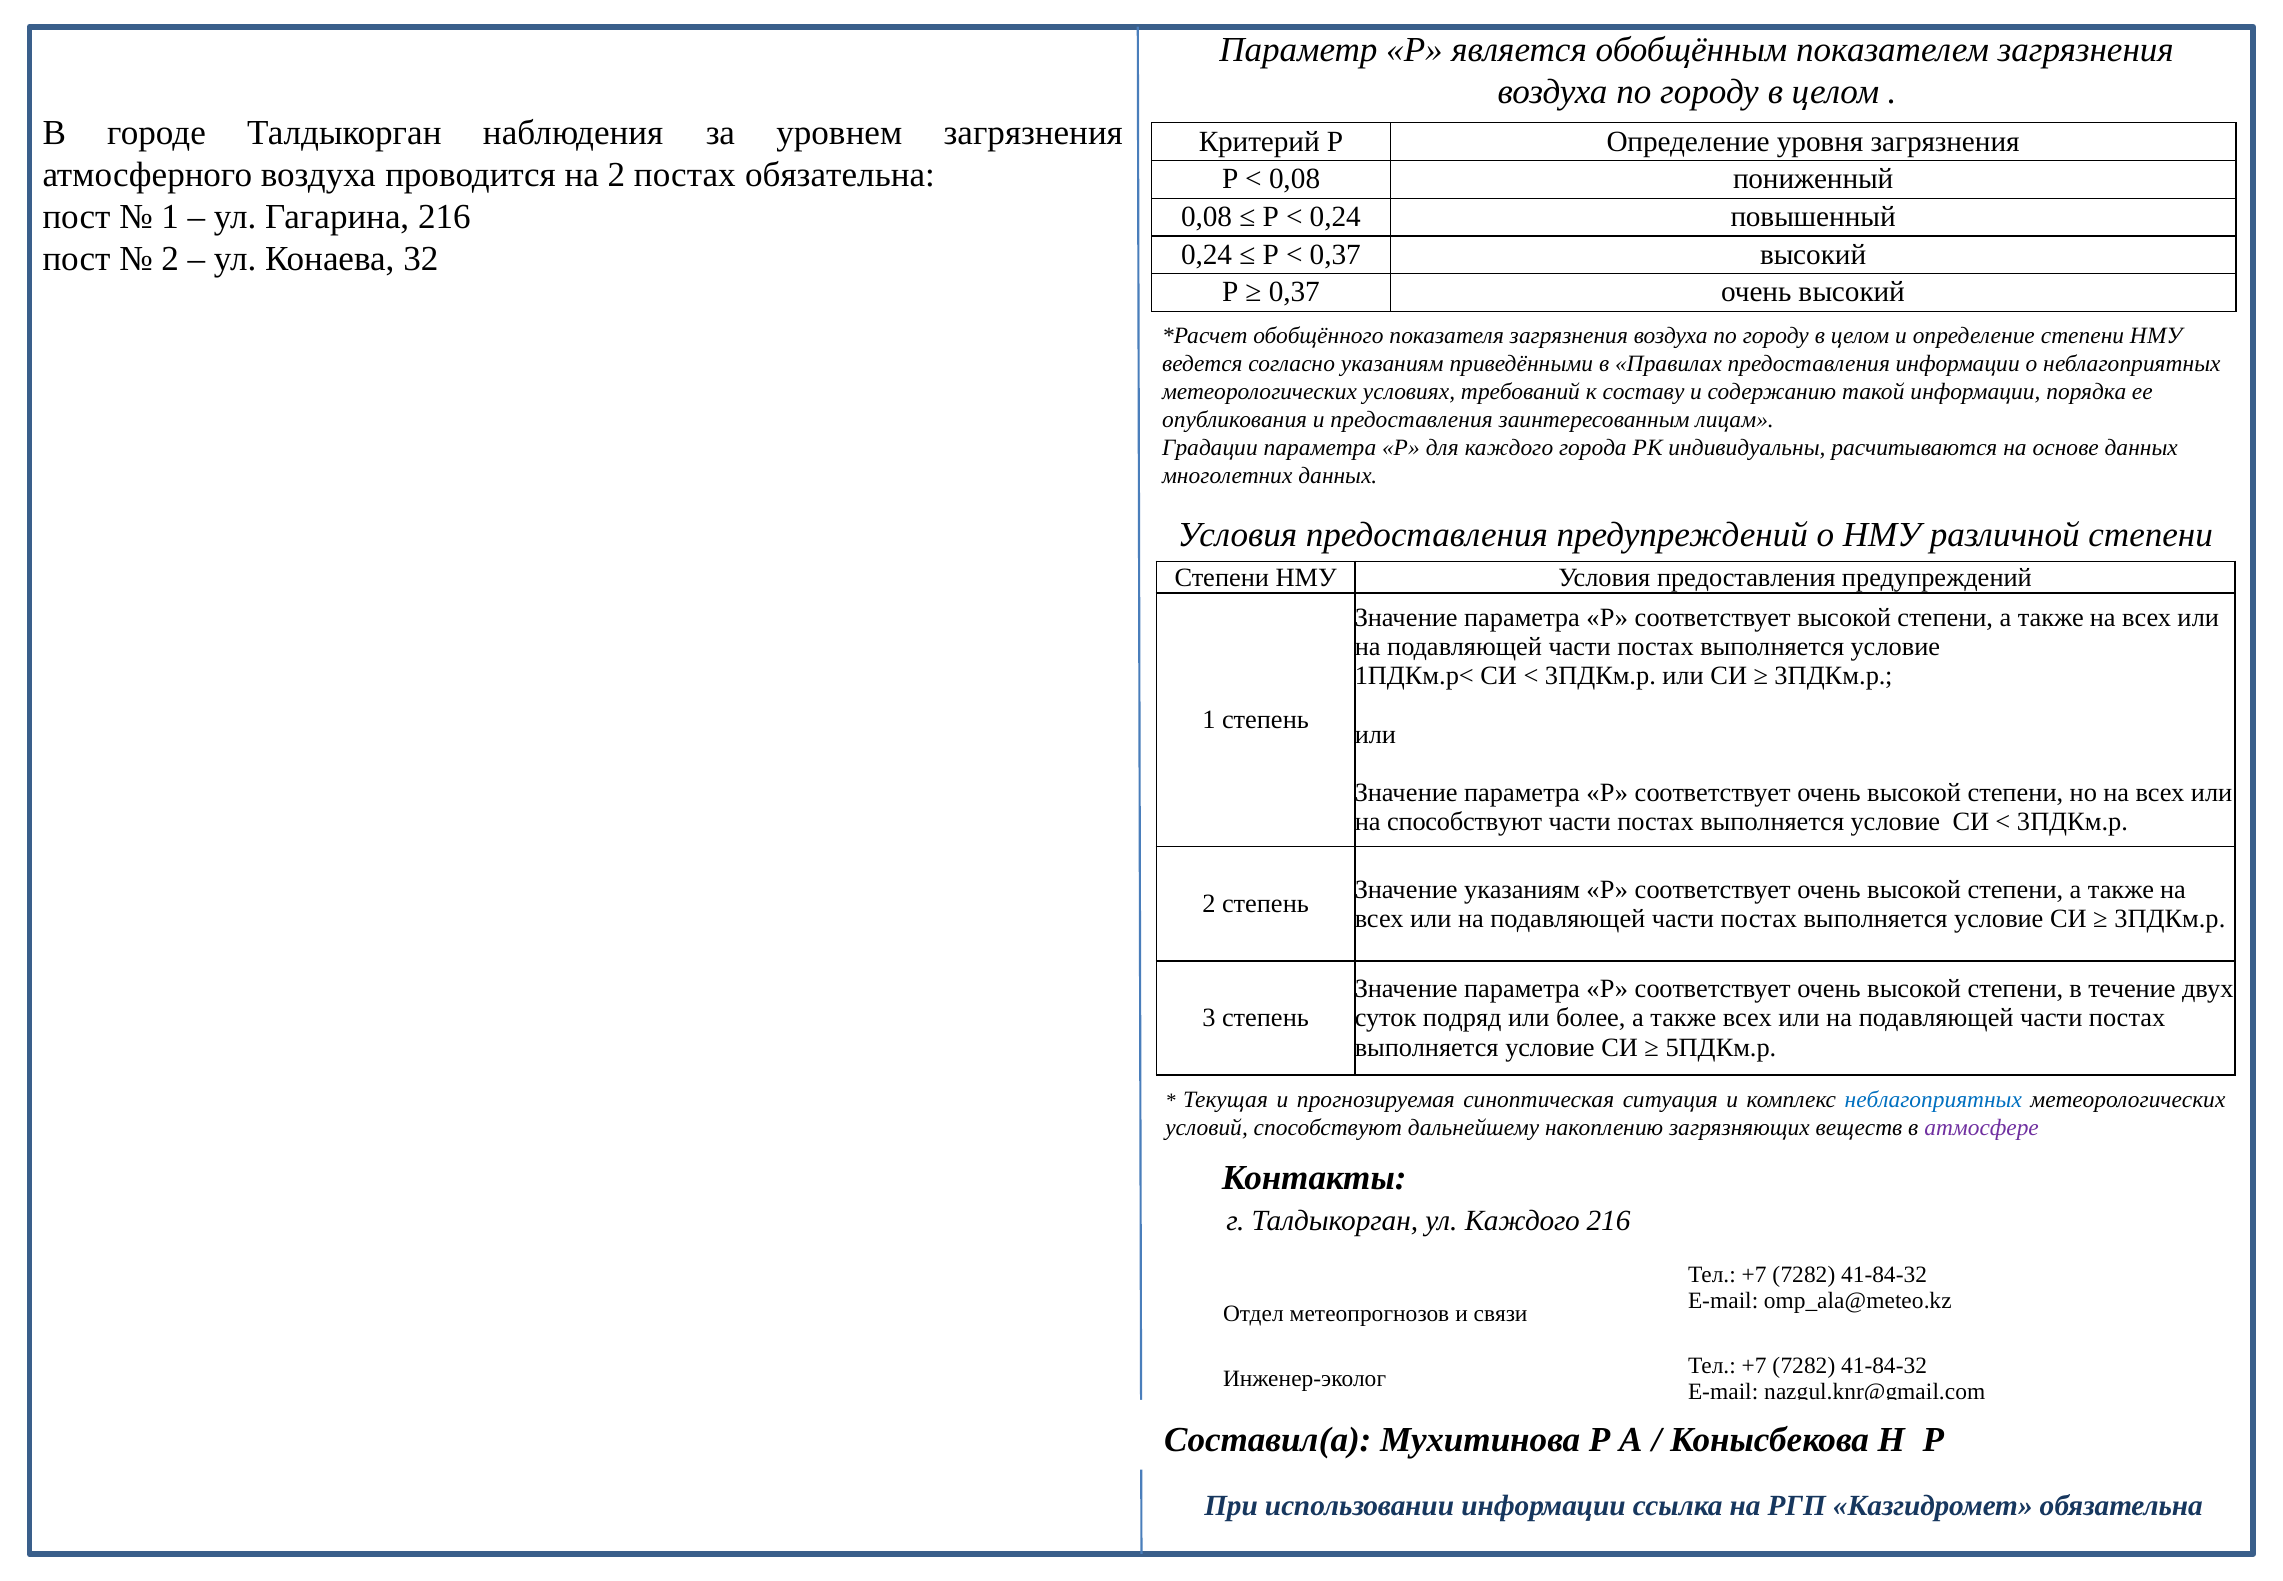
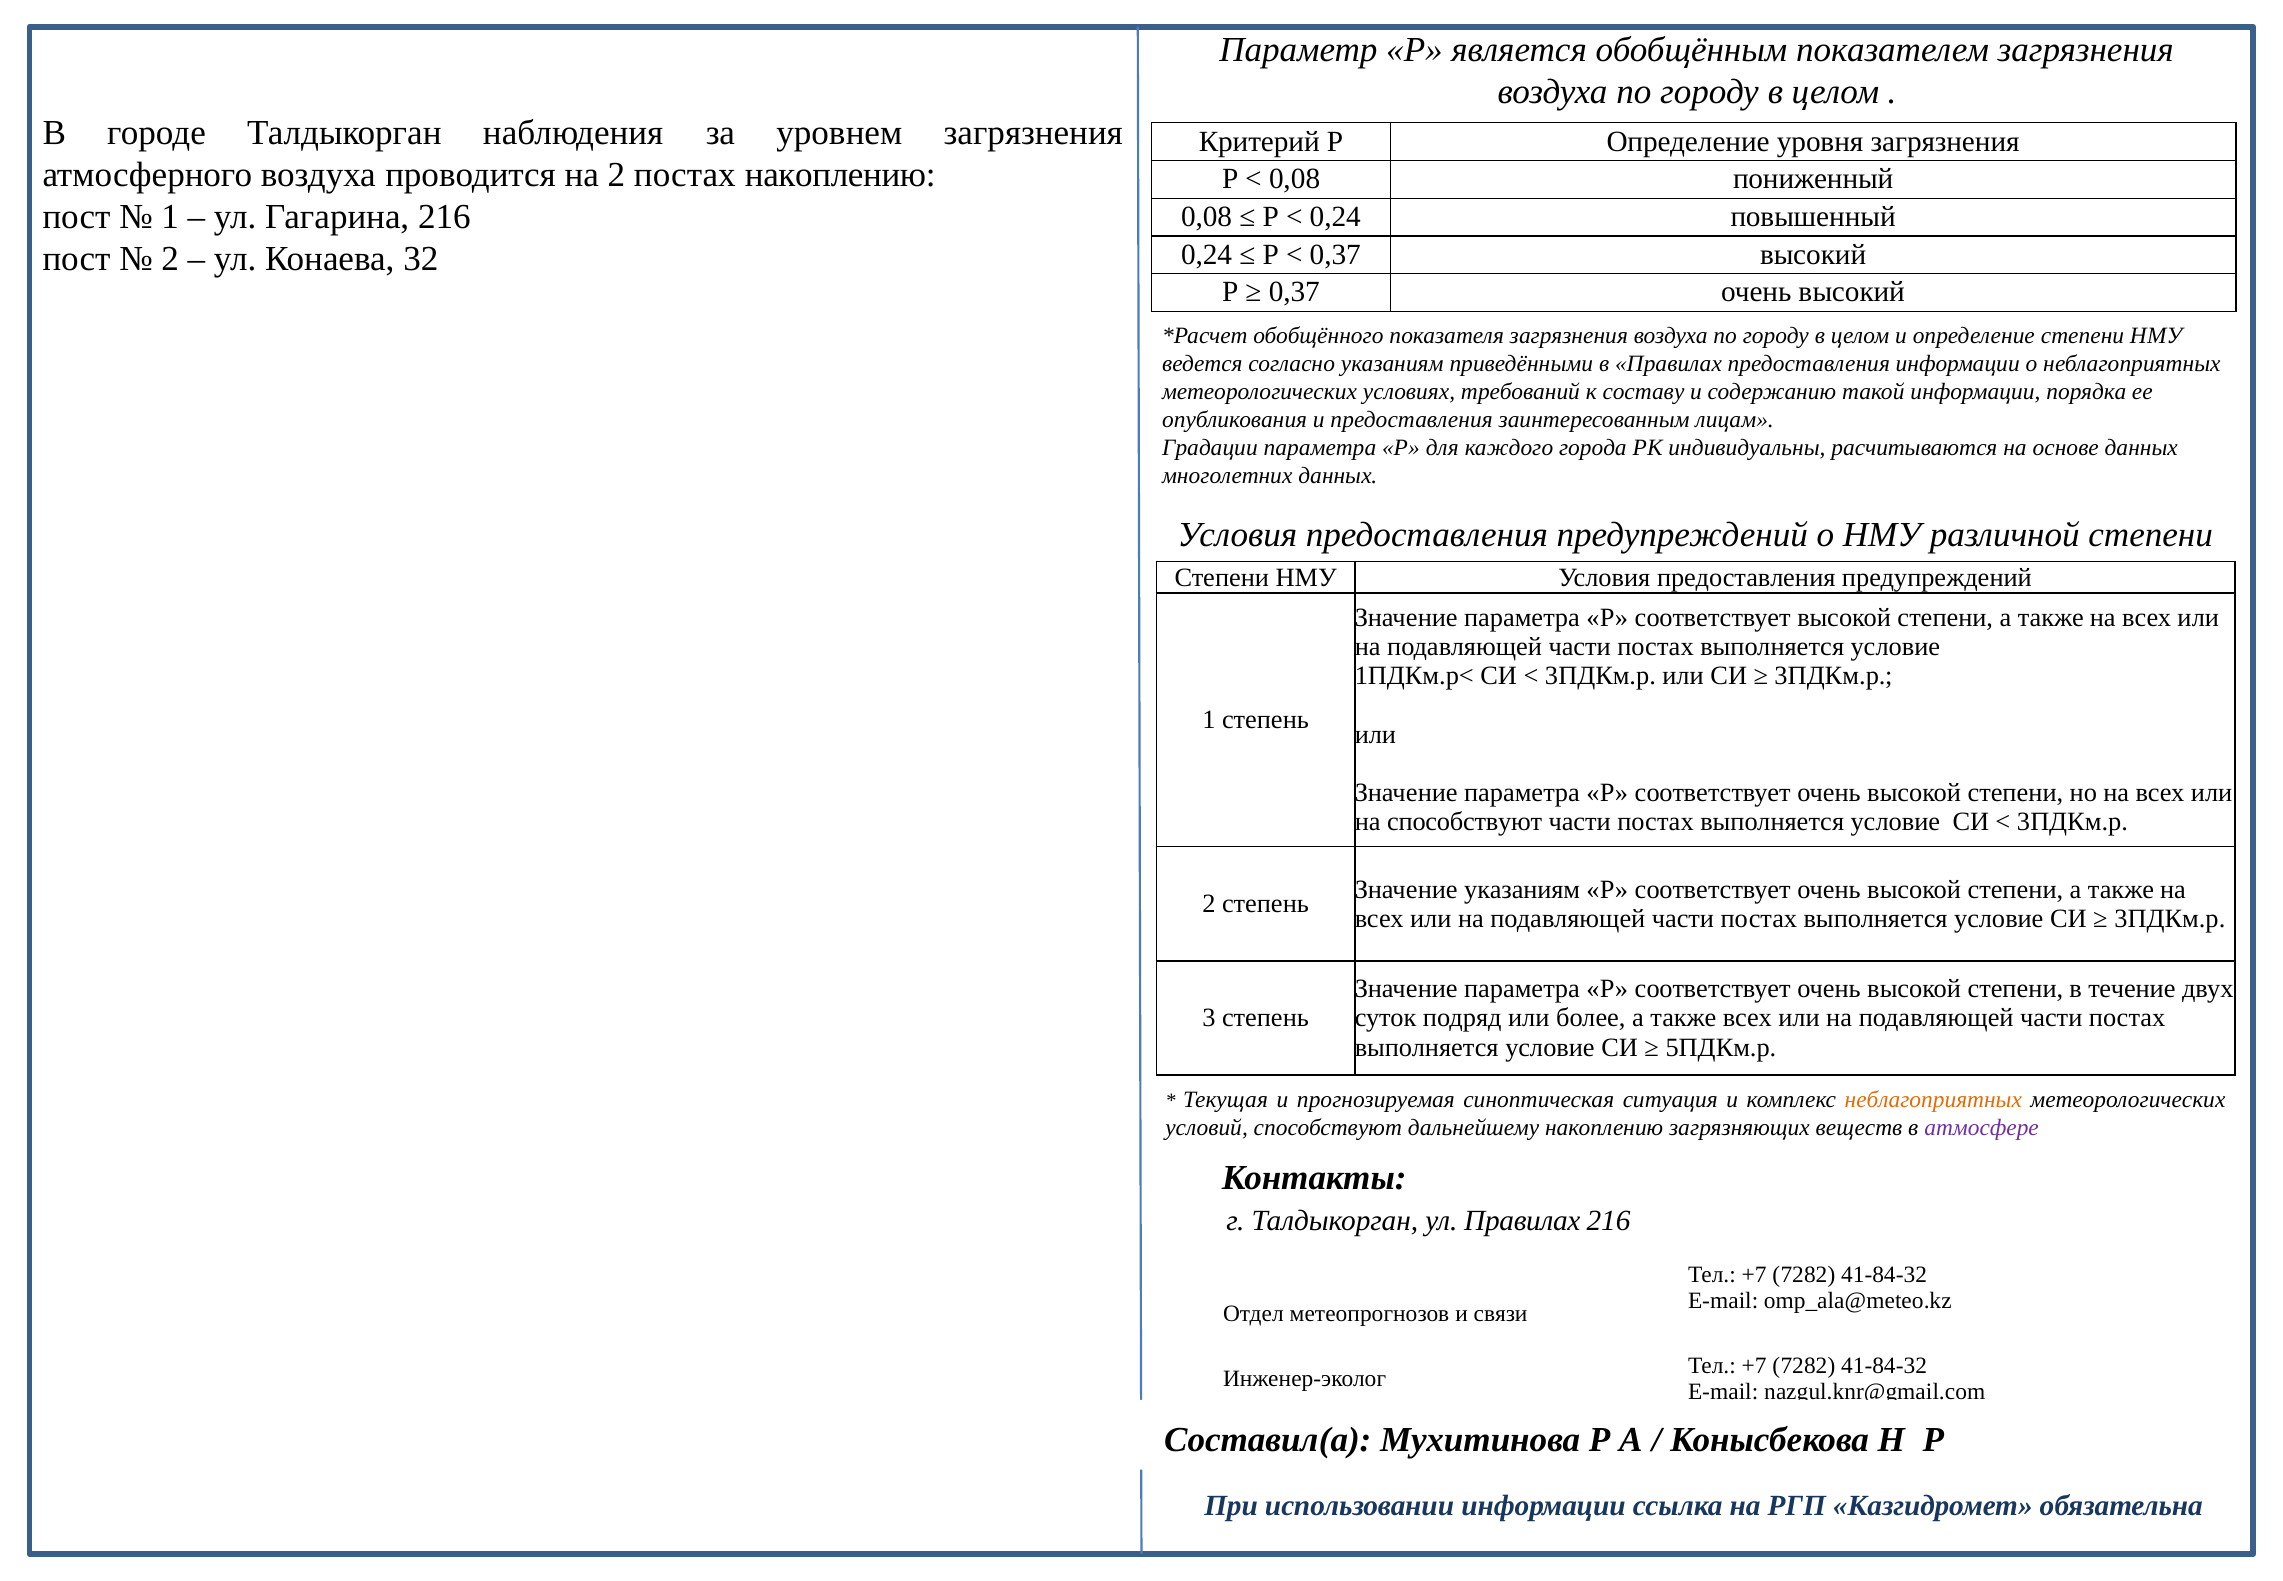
постах обязательна: обязательна -> накоплению
неблагоприятных at (1933, 1100) colour: blue -> orange
ул Каждого: Каждого -> Правилах
